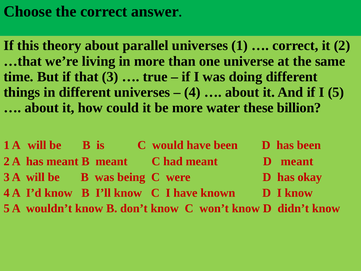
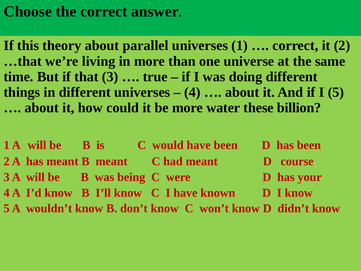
D meant: meant -> course
okay: okay -> your
